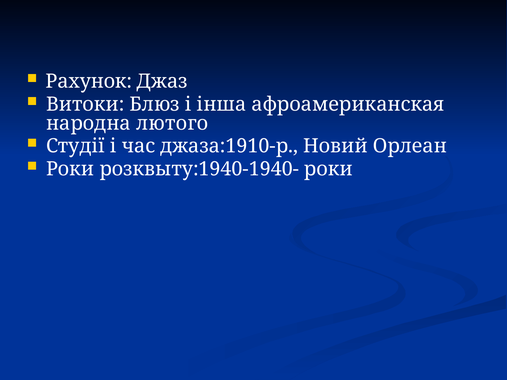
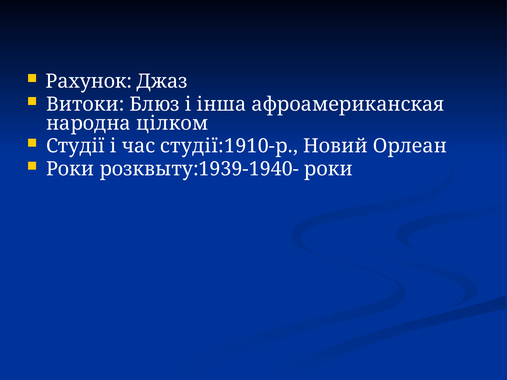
лютого: лютого -> цілком
джаза:1910-р: джаза:1910-р -> студії:1910-р
розквыту:1940-1940-: розквыту:1940-1940- -> розквыту:1939-1940-
